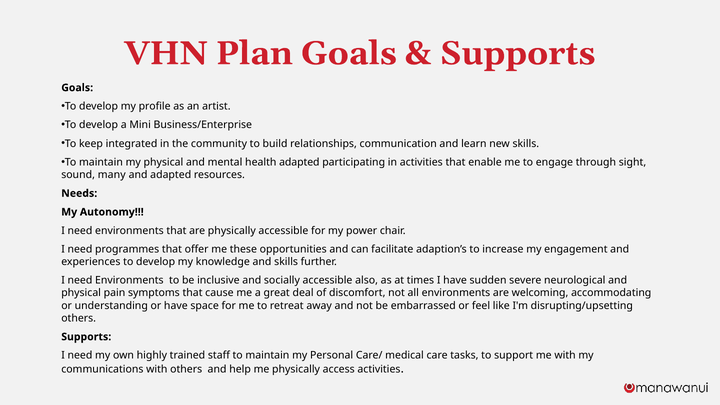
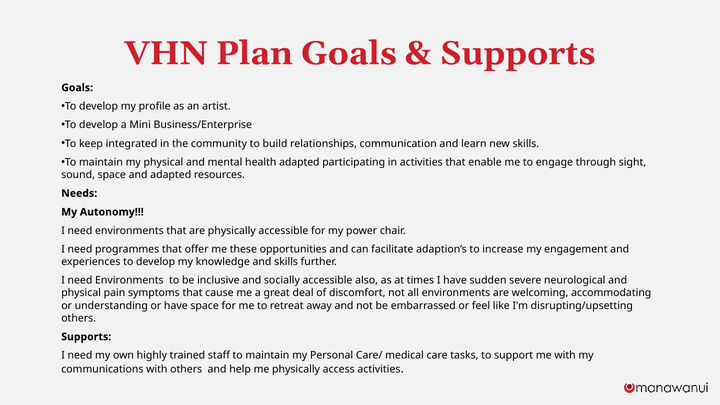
sound many: many -> space
